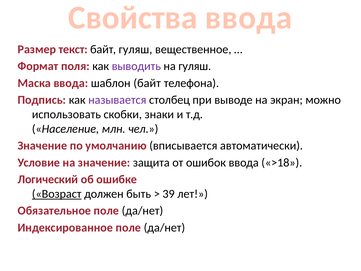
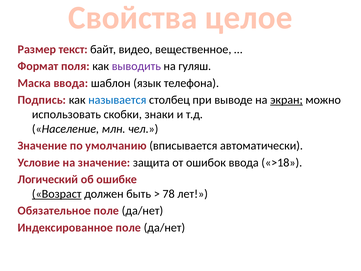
Свойства ввода: ввода -> целое
байт гуляш: гуляш -> видео
шаблон байт: байт -> язык
называется colour: purple -> blue
экран underline: none -> present
39: 39 -> 78
